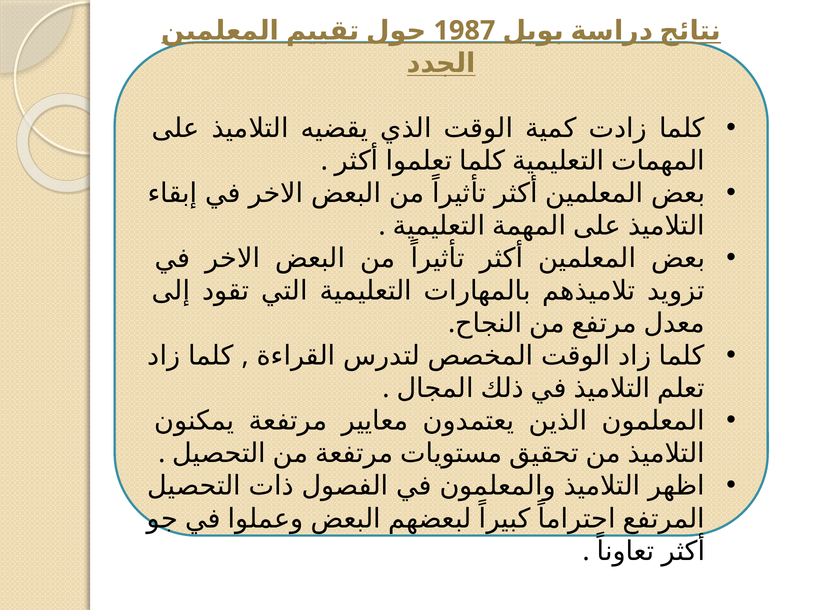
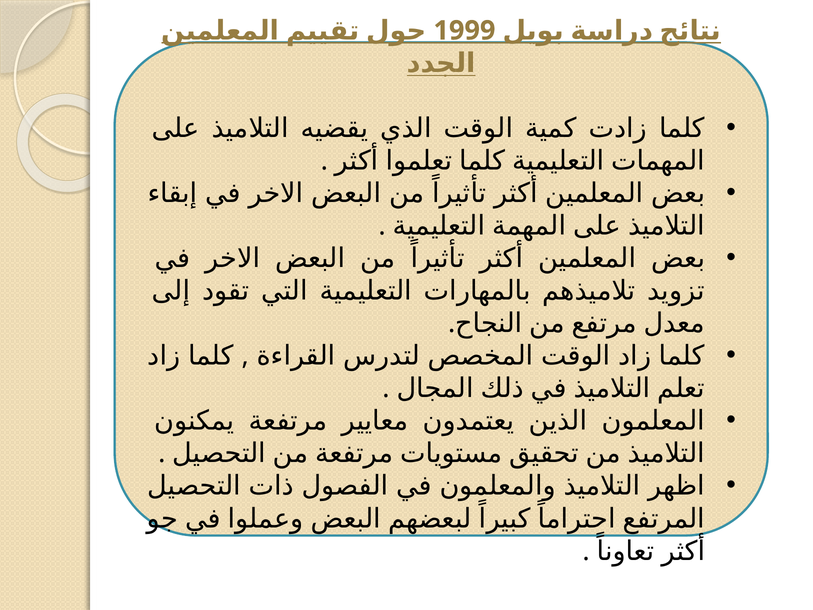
1987: 1987 -> 1999
